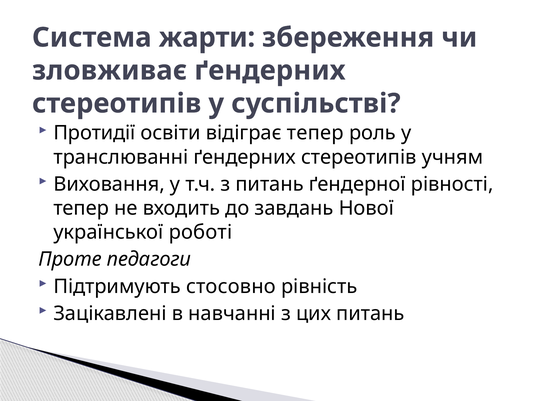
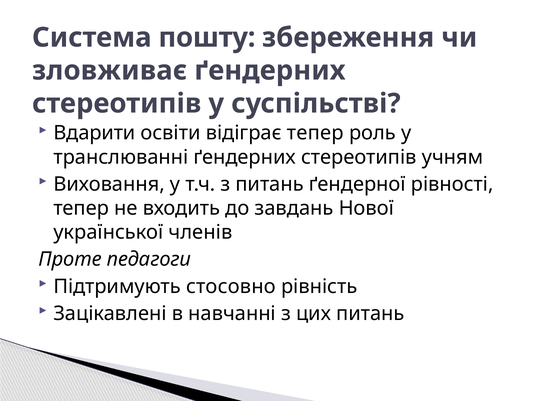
жарти: жарти -> пошту
Протидії: Протидії -> Вдарити
роботі: роботі -> членів
